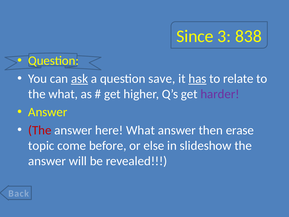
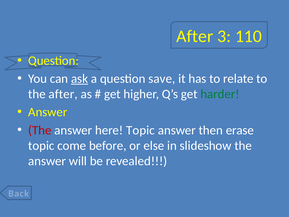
Since at (195, 36): Since -> After
838: 838 -> 110
has underline: present -> none
the what: what -> after
harder colour: purple -> green
here What: What -> Topic
